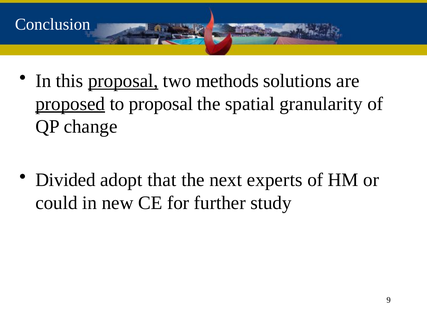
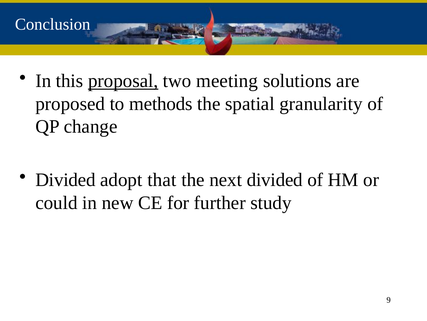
methods: methods -> meeting
proposed underline: present -> none
to proposal: proposal -> methods
next experts: experts -> divided
